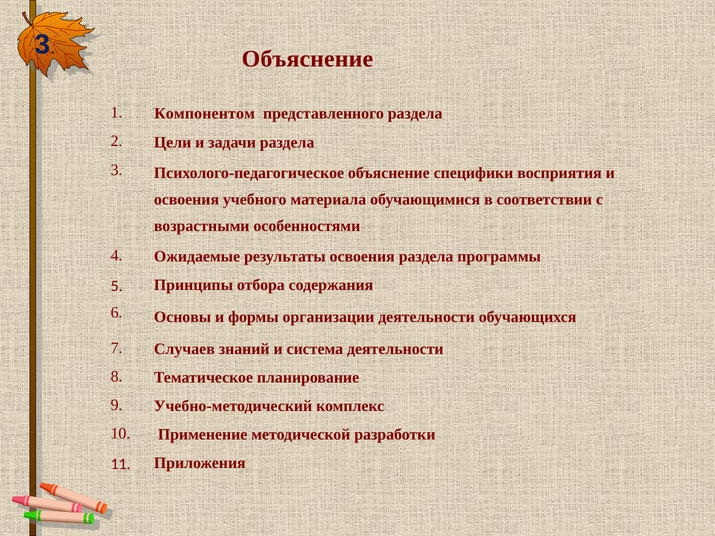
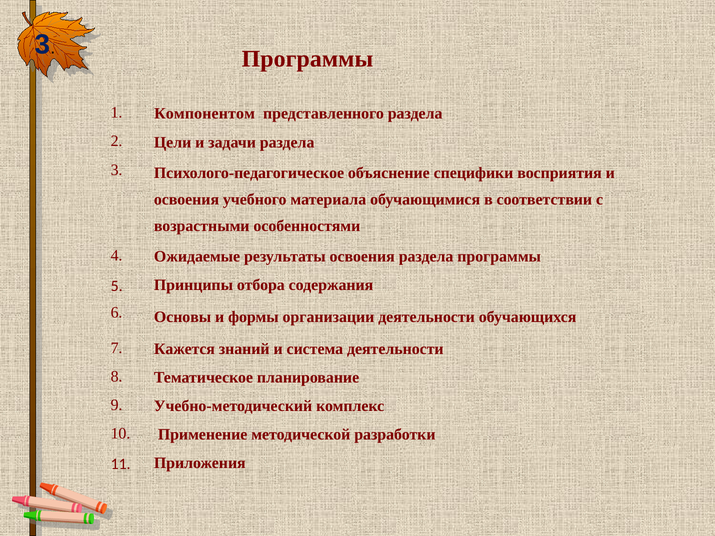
Объяснение at (307, 59): Объяснение -> Программы
Случаев: Случаев -> Кажется
